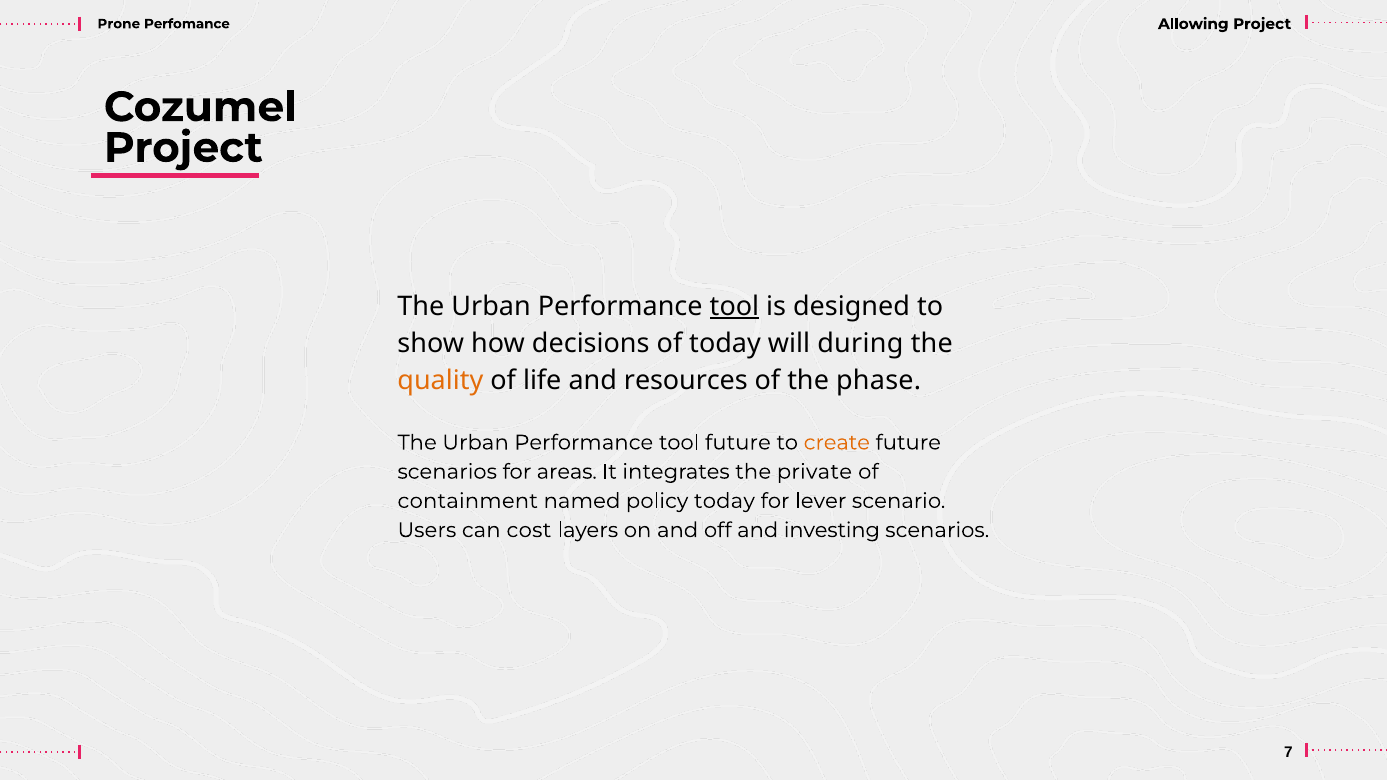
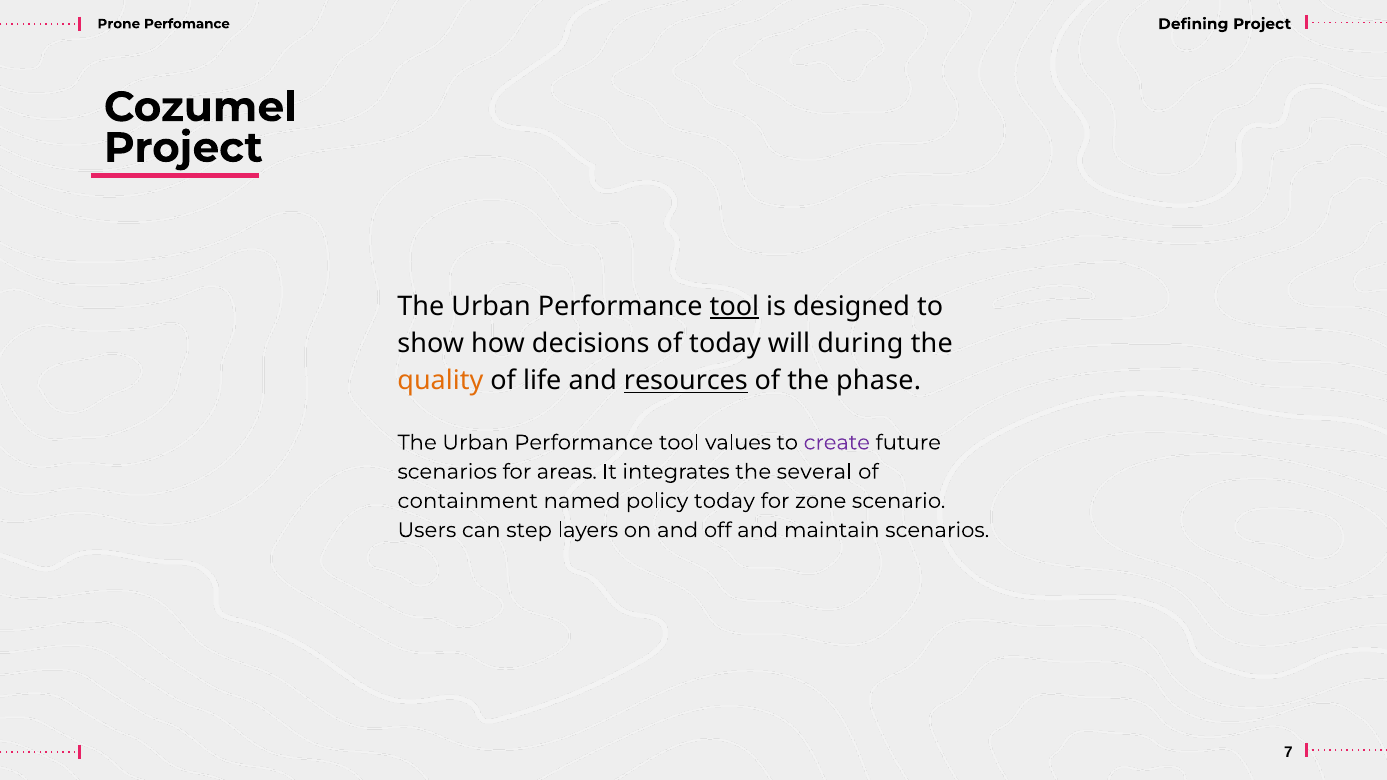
Allowing: Allowing -> Defining
resources underline: none -> present
tool future: future -> values
create colour: orange -> purple
private: private -> several
lever: lever -> zone
cost: cost -> step
investing: investing -> maintain
